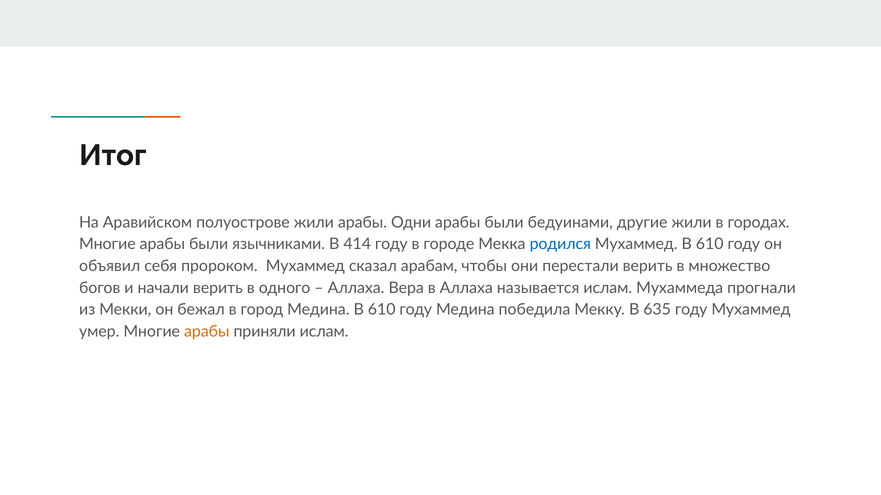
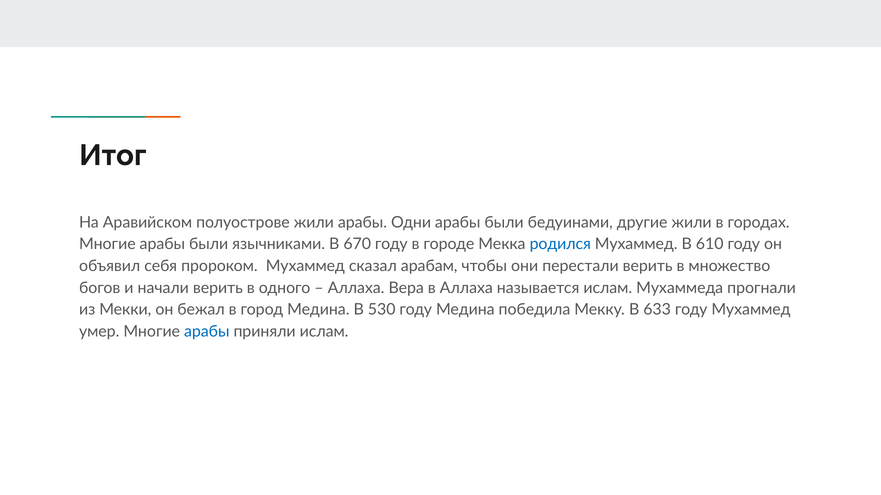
414: 414 -> 670
Медина В 610: 610 -> 530
635: 635 -> 633
арабы at (207, 332) colour: orange -> blue
